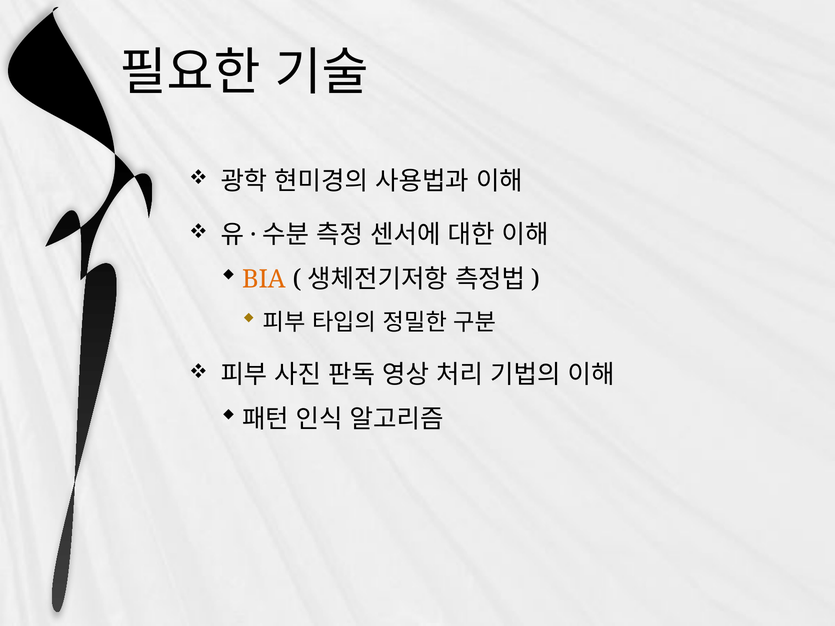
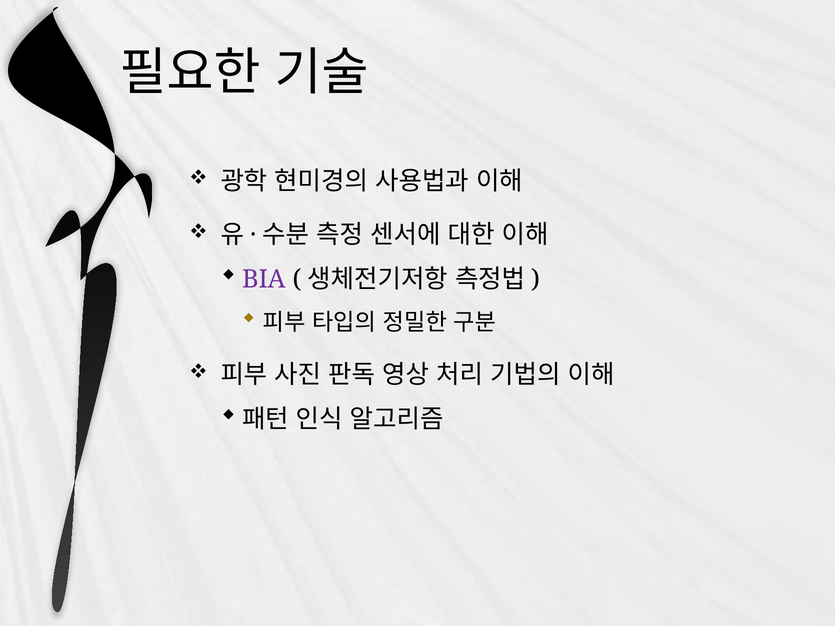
BIA colour: orange -> purple
